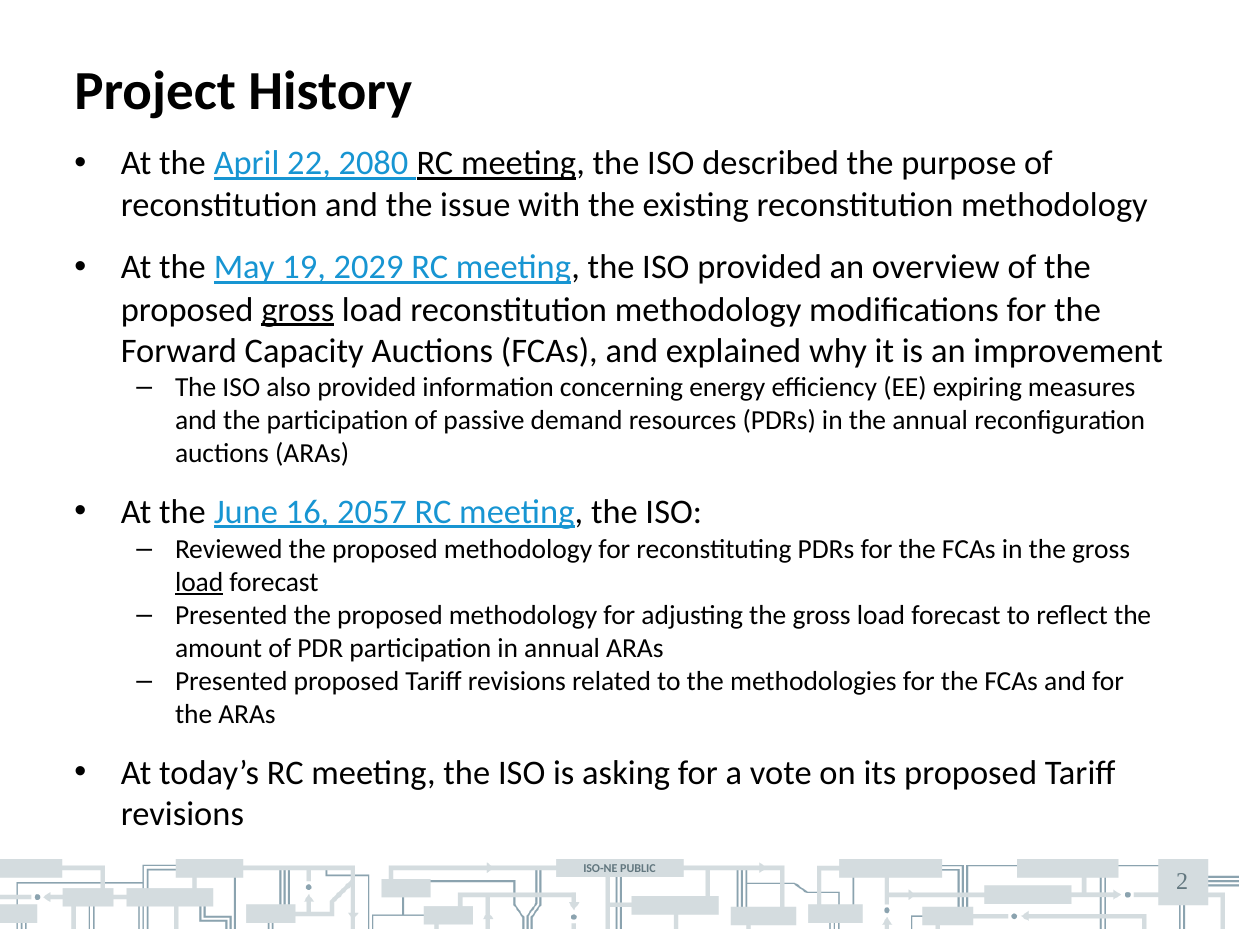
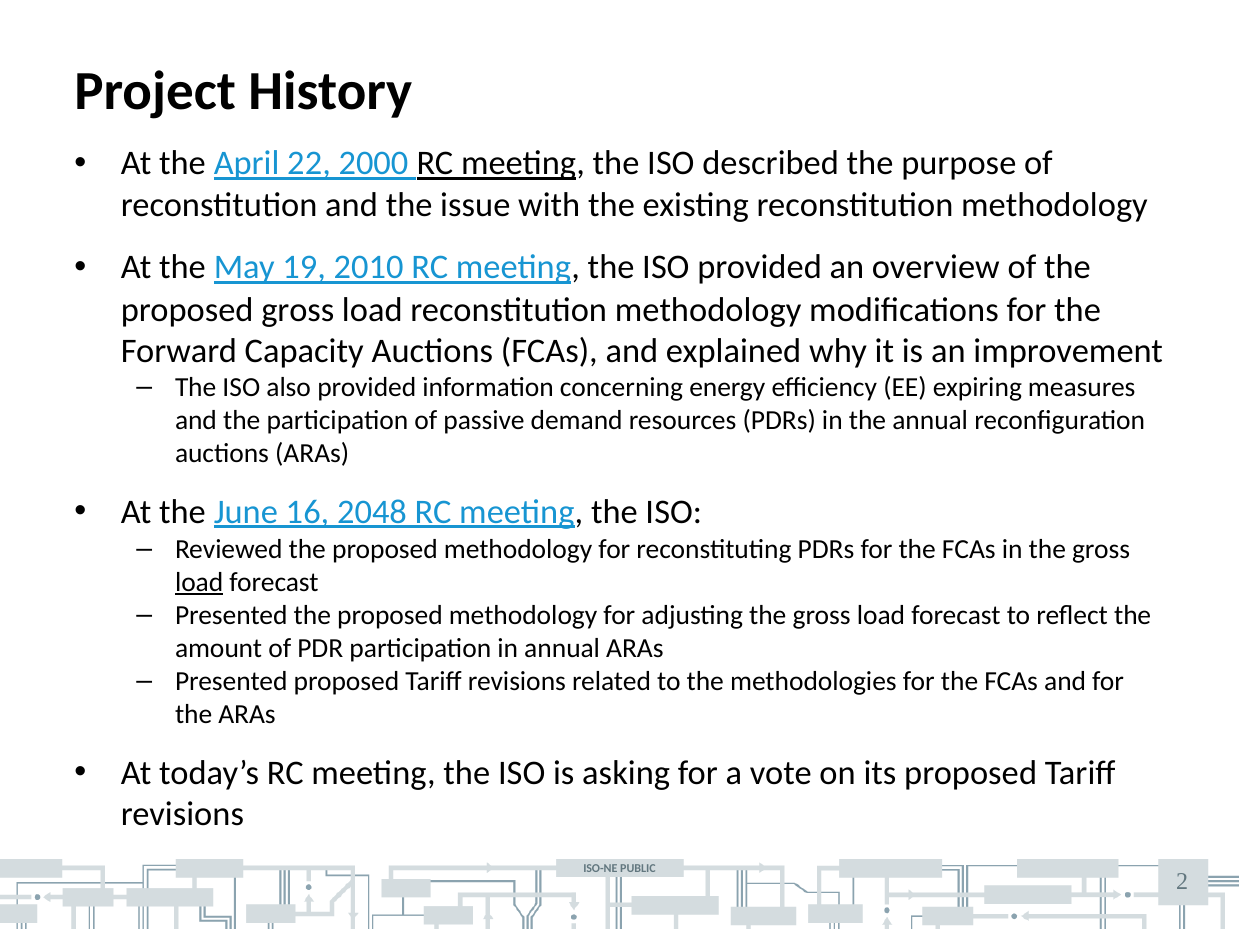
2080: 2080 -> 2000
2029: 2029 -> 2010
gross at (298, 310) underline: present -> none
2057: 2057 -> 2048
